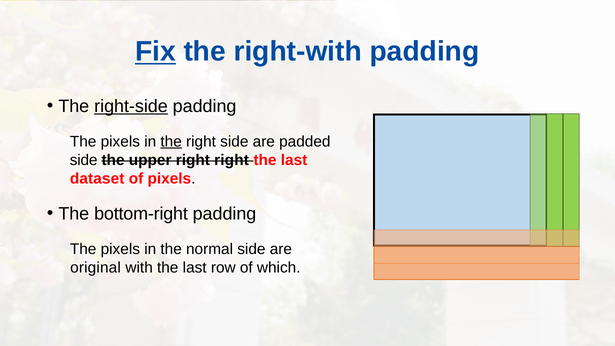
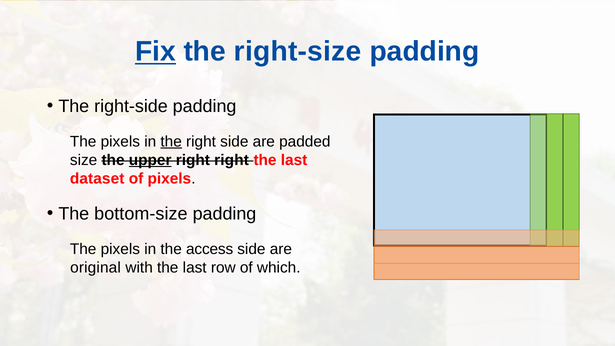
right-with: right-with -> right-size
right-side underline: present -> none
side at (84, 160): side -> size
upper underline: none -> present
bottom-right: bottom-right -> bottom-size
normal: normal -> access
